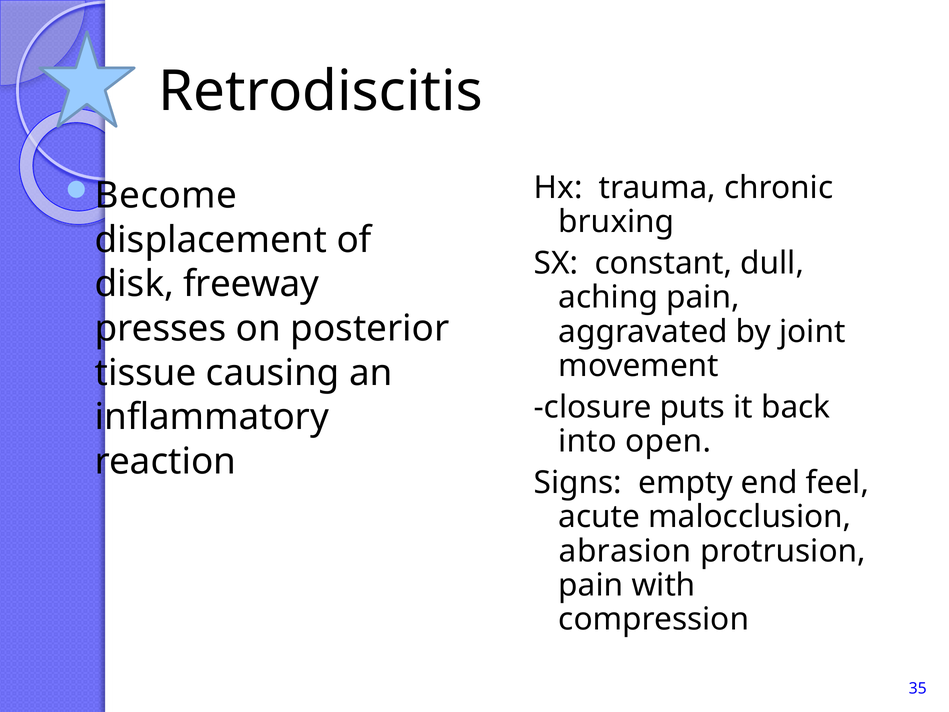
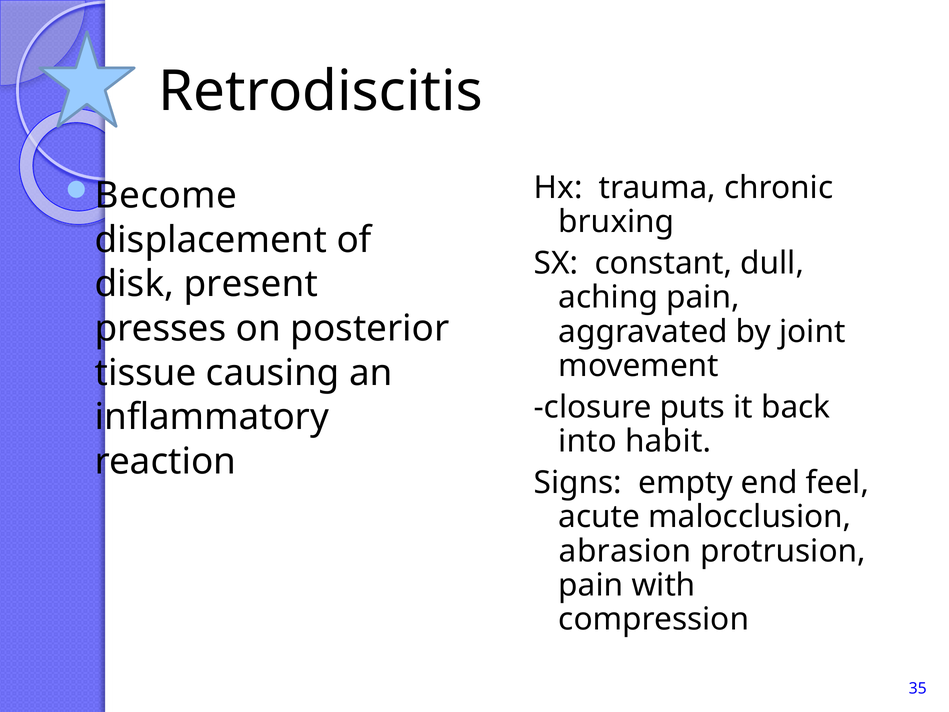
freeway: freeway -> present
open: open -> habit
